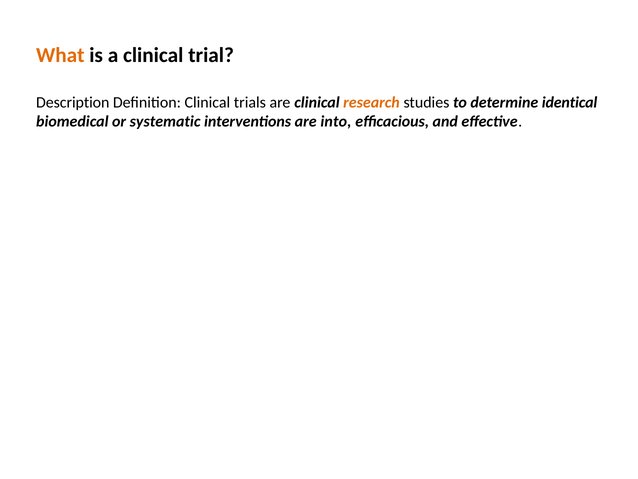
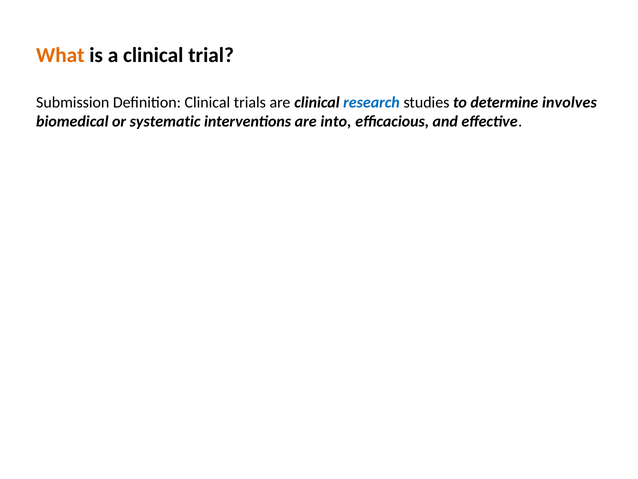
Description: Description -> Submission
research colour: orange -> blue
identical: identical -> involves
